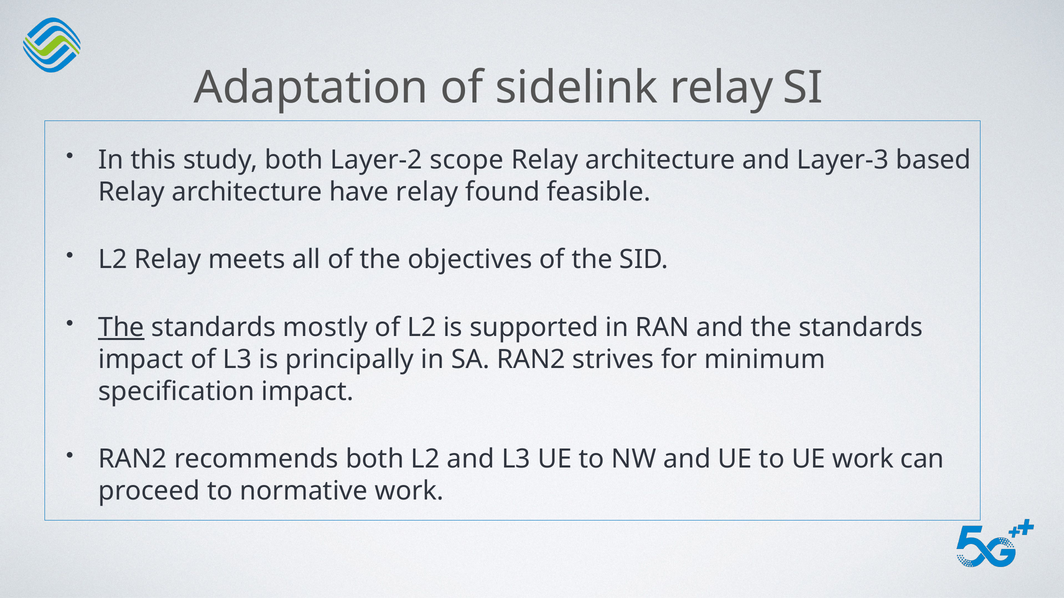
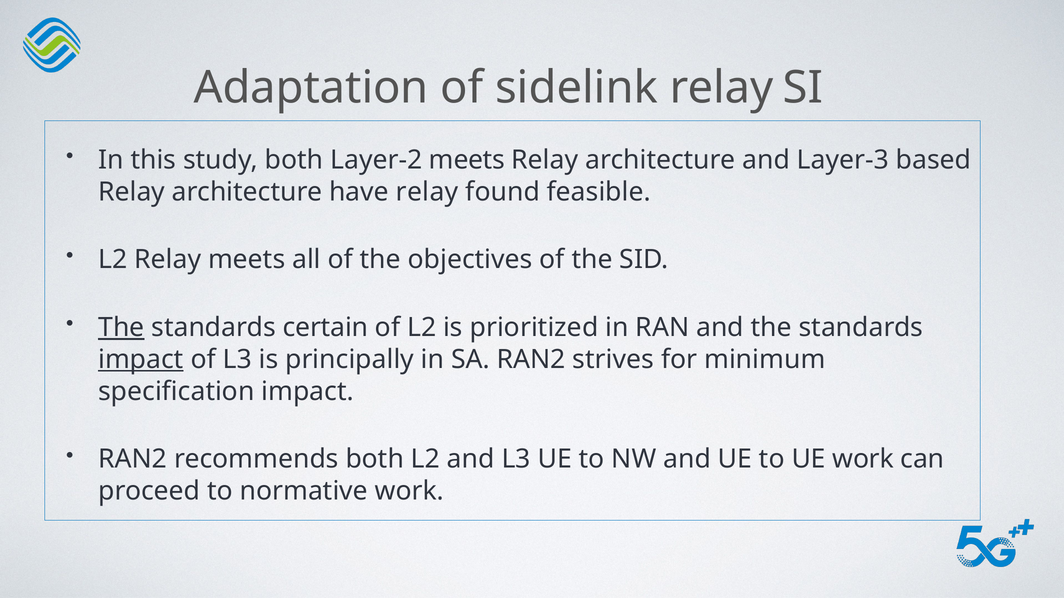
Layer-2 scope: scope -> meets
mostly: mostly -> certain
supported: supported -> prioritized
impact at (141, 360) underline: none -> present
